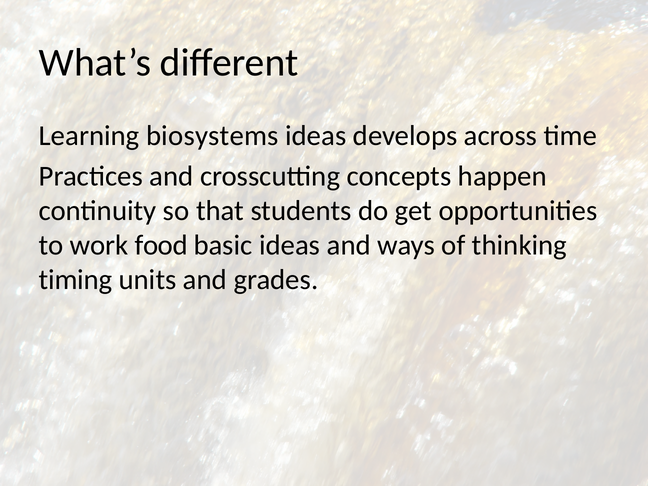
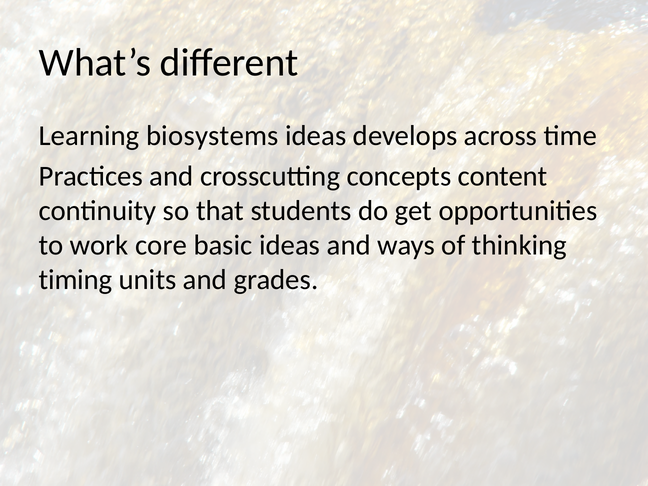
happen: happen -> content
food: food -> core
